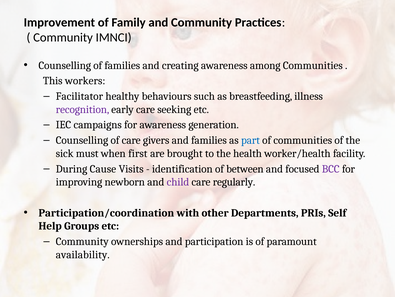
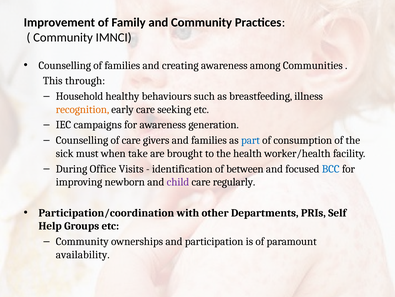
workers: workers -> through
Facilitator: Facilitator -> Household
recognition colour: purple -> orange
of communities: communities -> consumption
first: first -> take
Cause: Cause -> Office
BCC colour: purple -> blue
